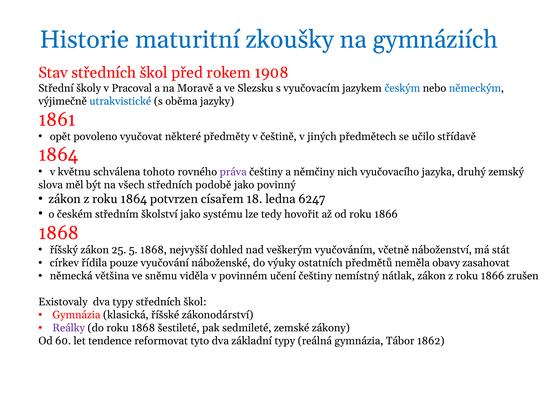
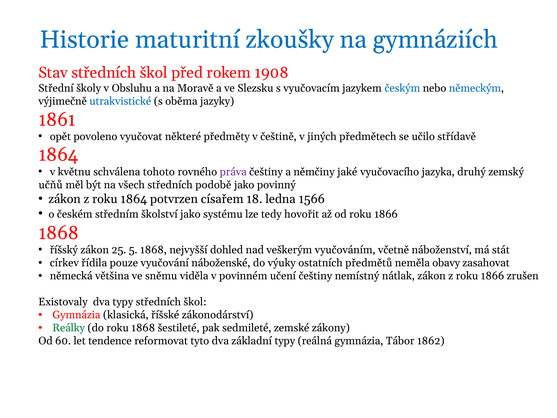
Pracoval: Pracoval -> Obsluhu
nich: nich -> jaké
slova: slova -> učňů
6247: 6247 -> 1566
Reálky colour: purple -> green
